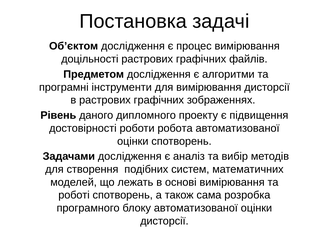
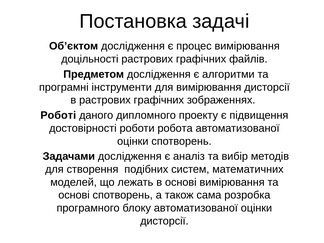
Рівень: Рівень -> Роботі
роботі at (74, 195): роботі -> основі
